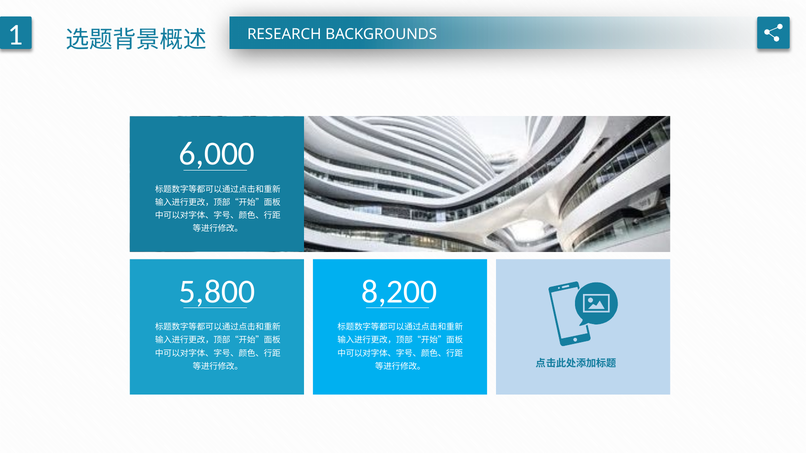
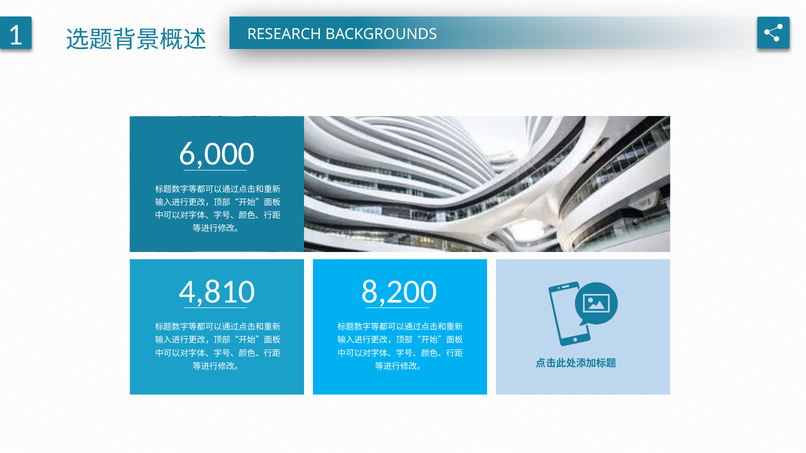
5,800: 5,800 -> 4,810
